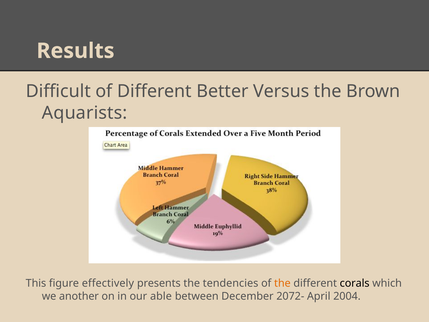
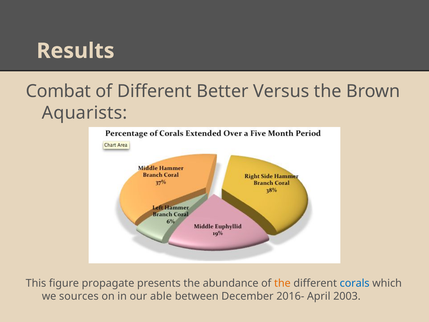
Difficult: Difficult -> Combat
effectively: effectively -> propagate
tendencies: tendencies -> abundance
corals colour: black -> blue
another: another -> sources
2072-: 2072- -> 2016-
2004: 2004 -> 2003
